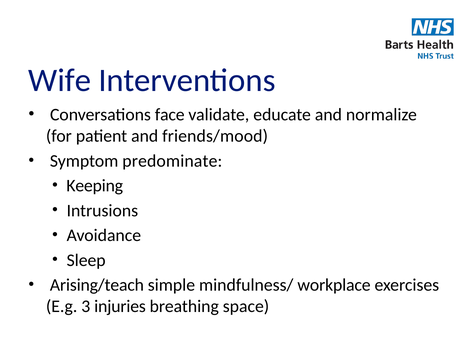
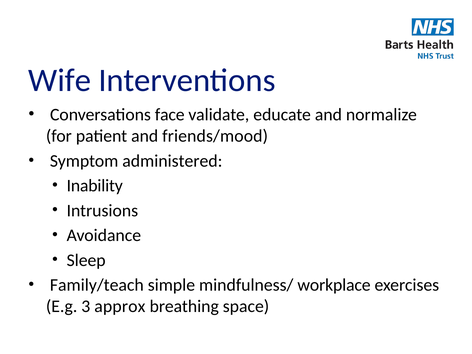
predominate: predominate -> administered
Keeping: Keeping -> Inability
Arising/teach: Arising/teach -> Family/teach
injuries: injuries -> approx
